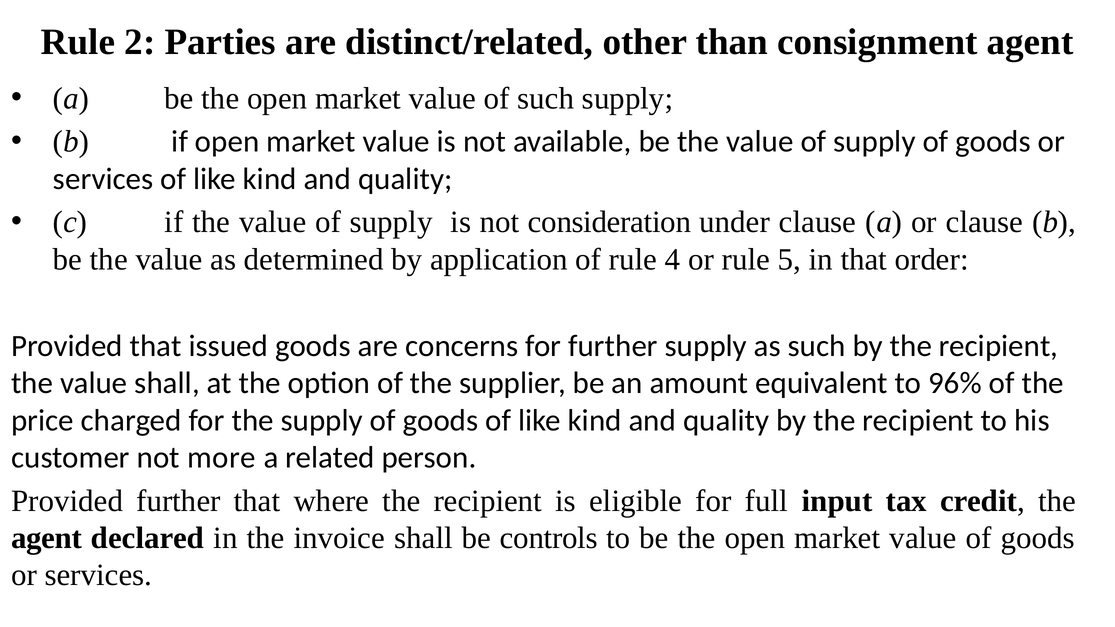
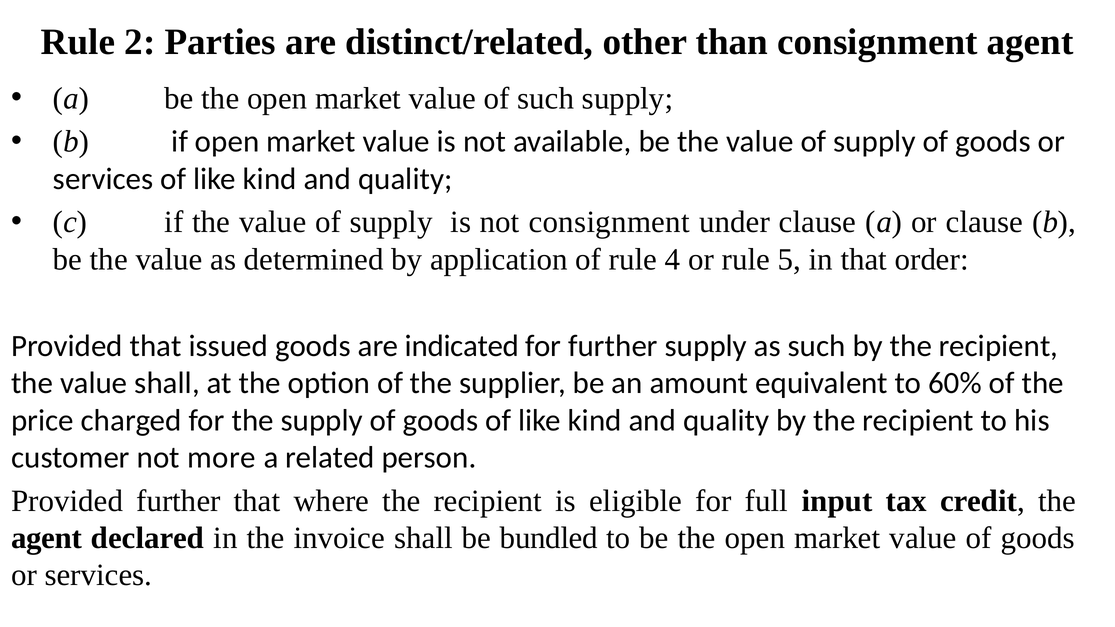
not consideration: consideration -> consignment
concerns: concerns -> indicated
96%: 96% -> 60%
controls: controls -> bundled
